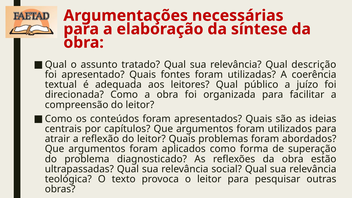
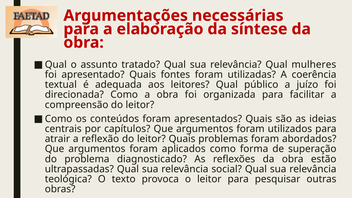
descrição: descrição -> mulheres
